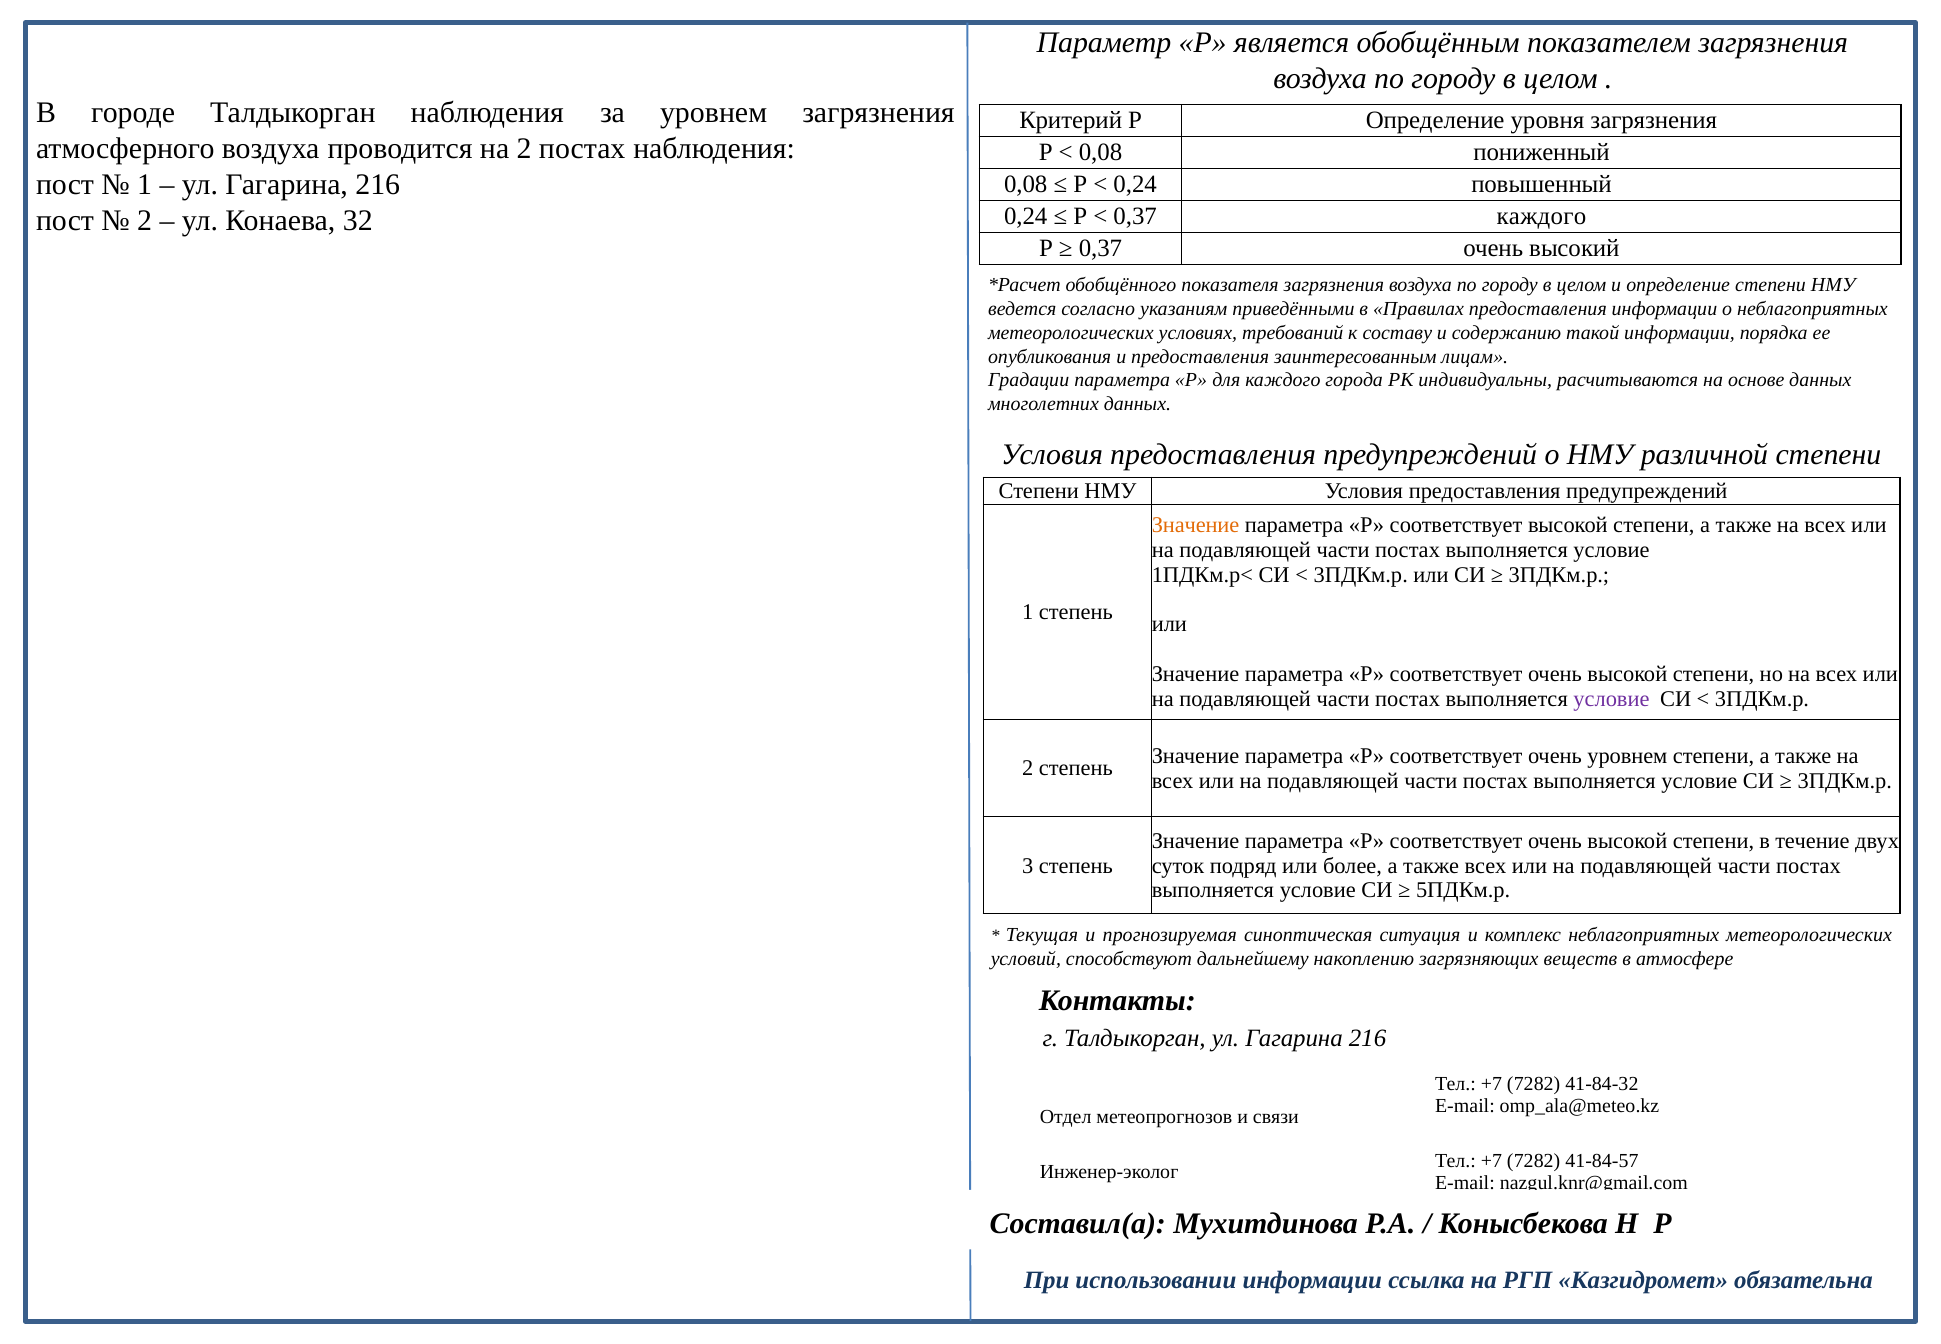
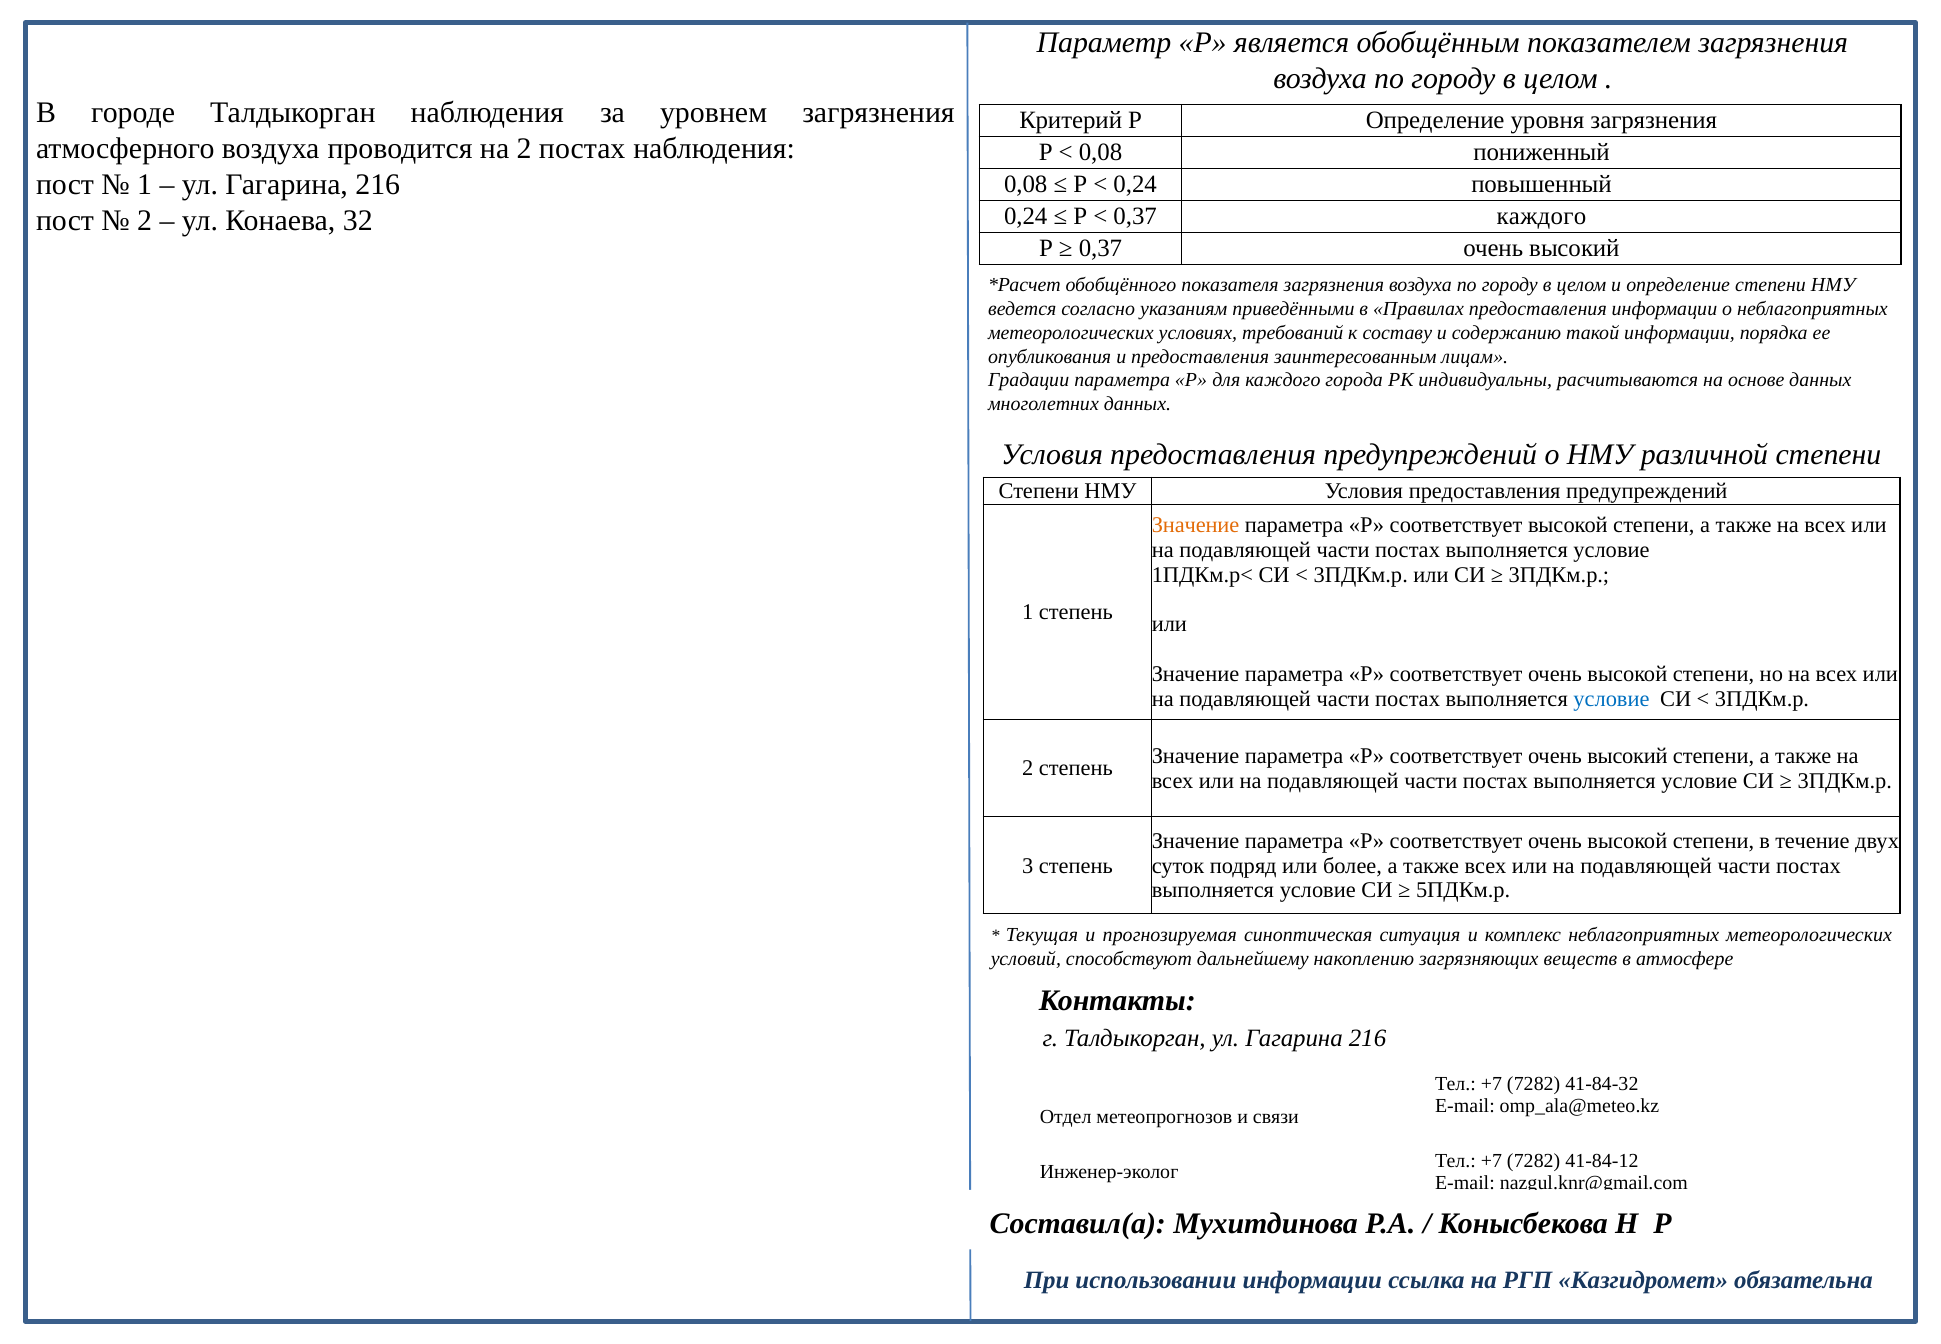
условие at (1611, 699) colour: purple -> blue
соответствует очень уровнем: уровнем -> высокий
41-84-57: 41-84-57 -> 41-84-12
